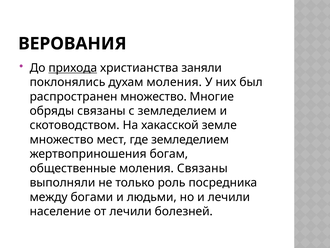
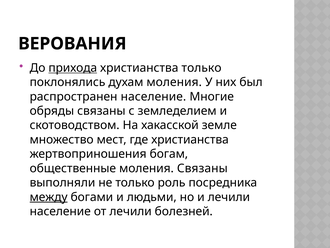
христианства заняли: заняли -> только
распространен множество: множество -> население
где земледелием: земледелием -> христианства
между underline: none -> present
